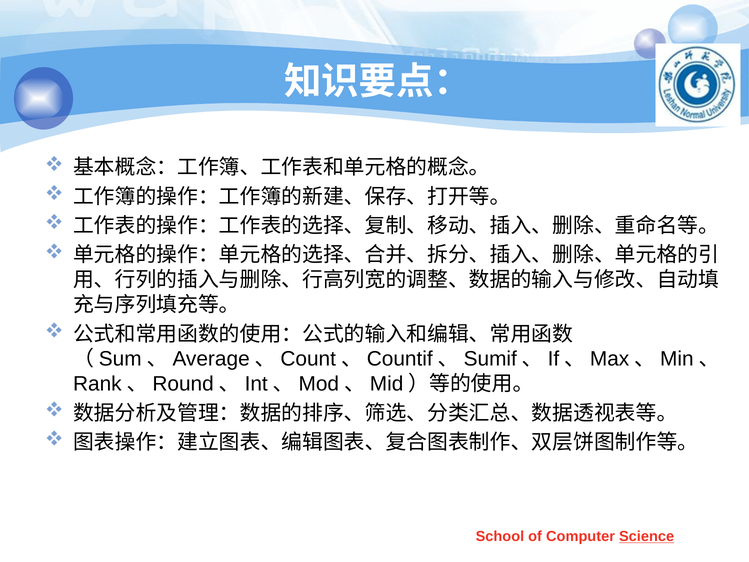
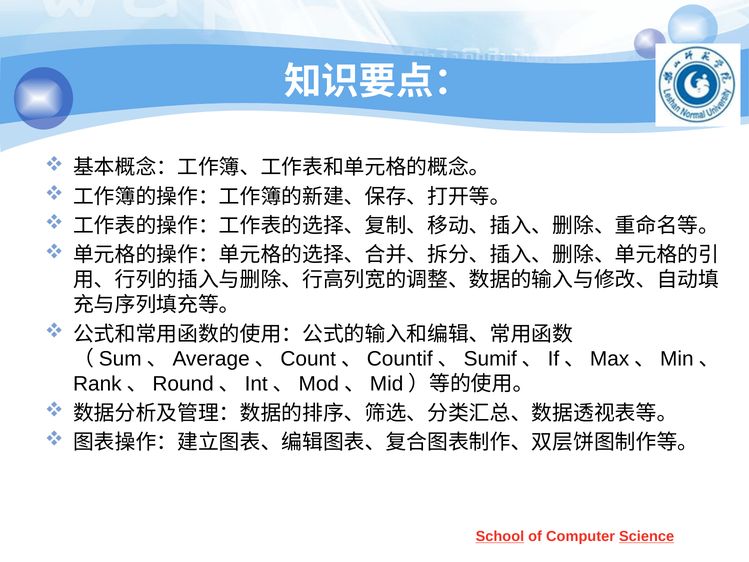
School underline: none -> present
